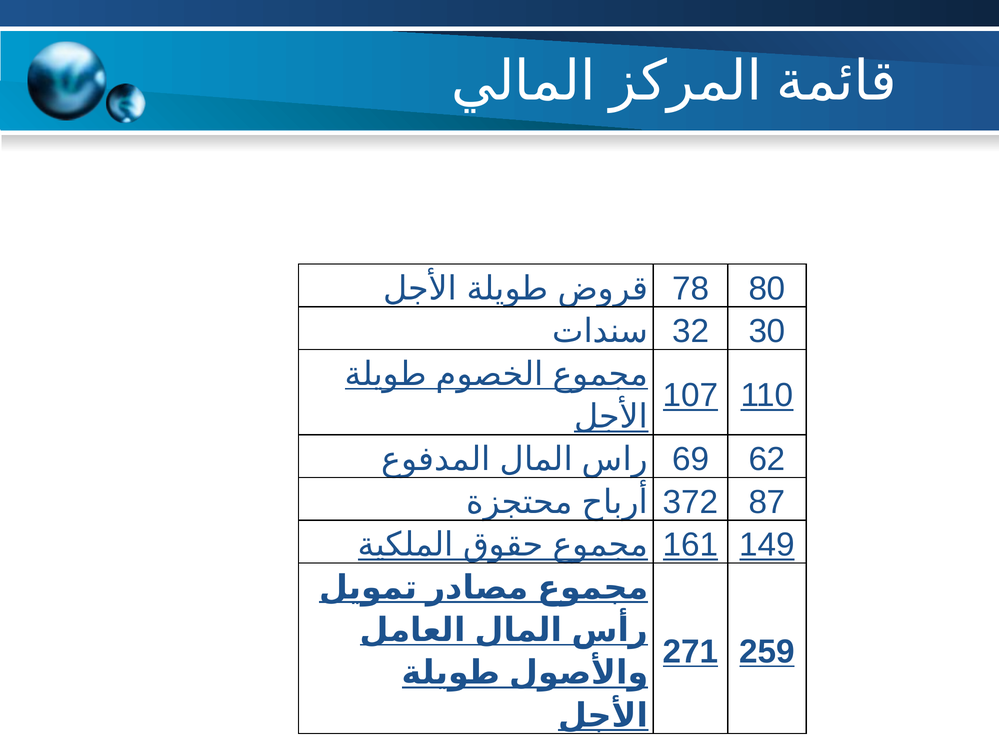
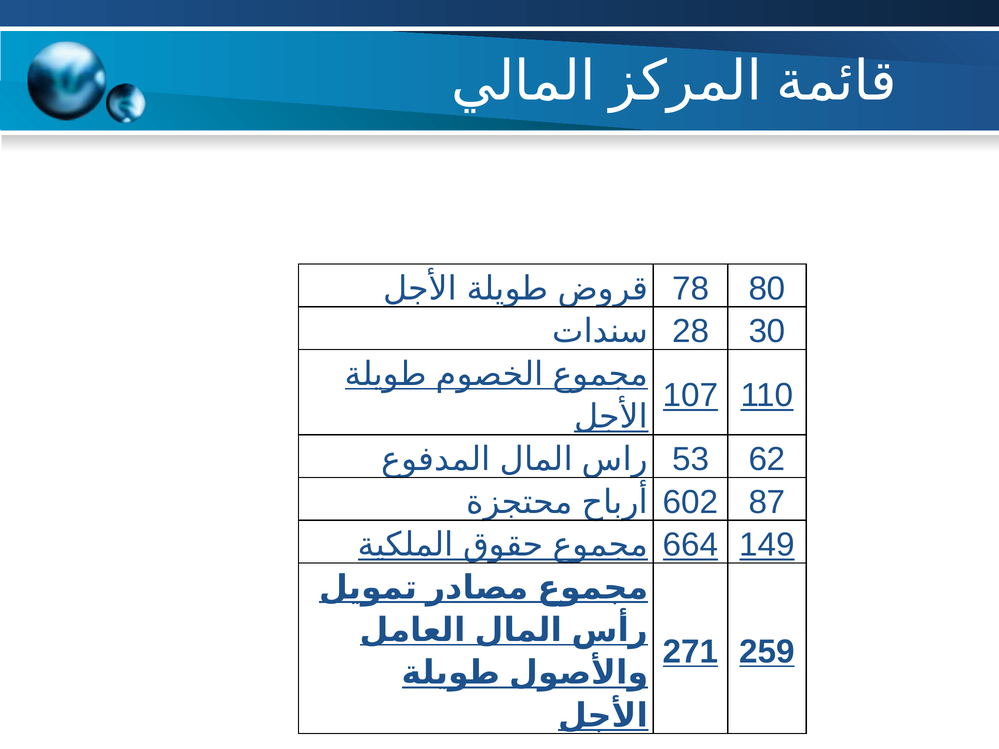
32: 32 -> 28
69: 69 -> 53
372: 372 -> 602
161: 161 -> 664
